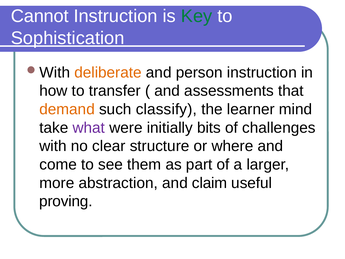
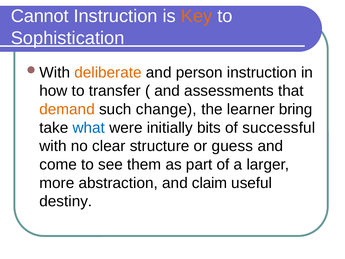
Key colour: green -> orange
classify: classify -> change
mind: mind -> bring
what colour: purple -> blue
challenges: challenges -> successful
where: where -> guess
proving: proving -> destiny
